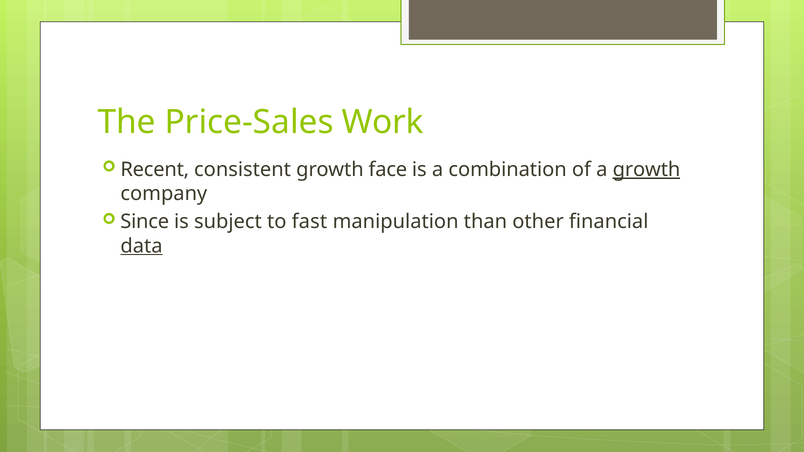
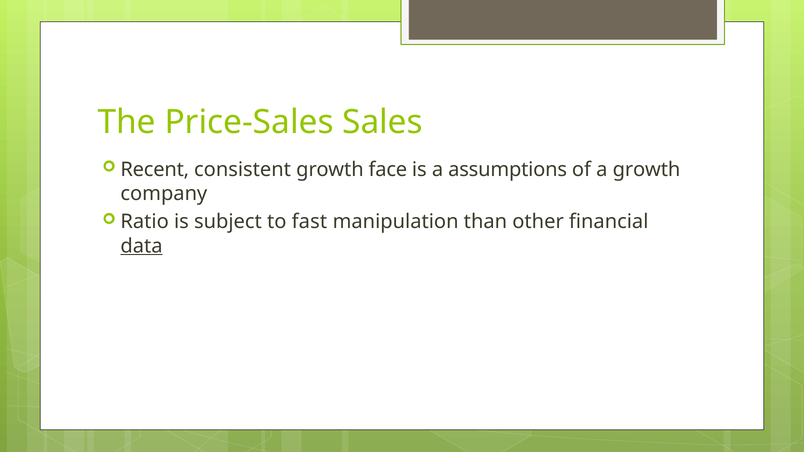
Work: Work -> Sales
combination: combination -> assumptions
growth at (647, 170) underline: present -> none
Since: Since -> Ratio
